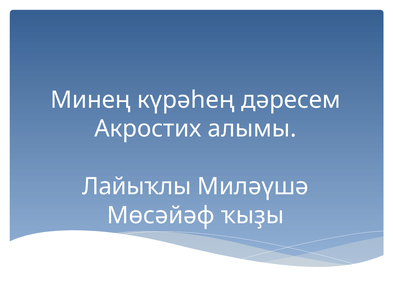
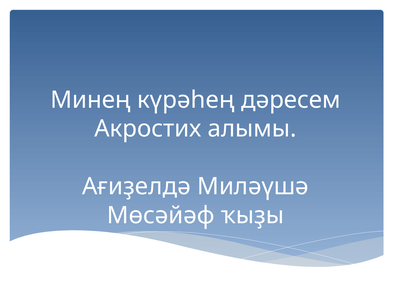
Лайыҡлы: Лайыҡлы -> Ағиҙелдә
